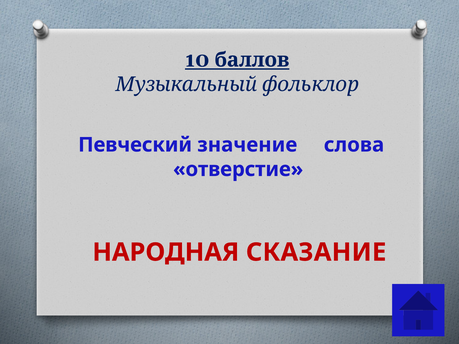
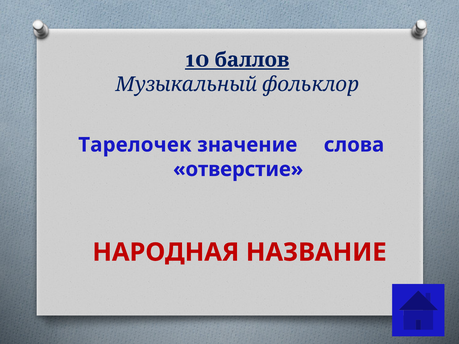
Певческий: Певческий -> Тарелочек
СКАЗАНИЕ: СКАЗАНИЕ -> НАЗВАНИЕ
